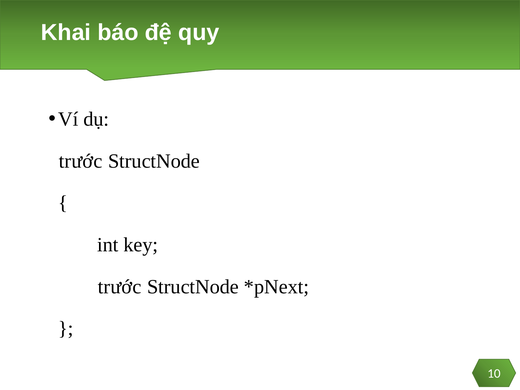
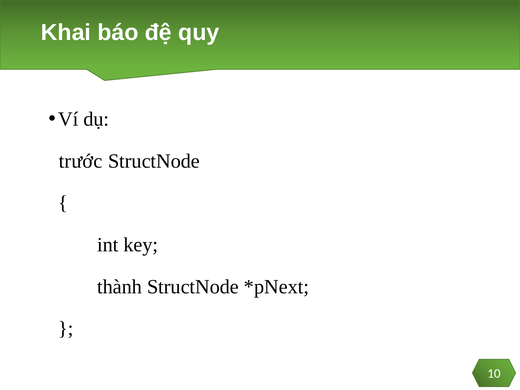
trước at (120, 287): trước -> thành
